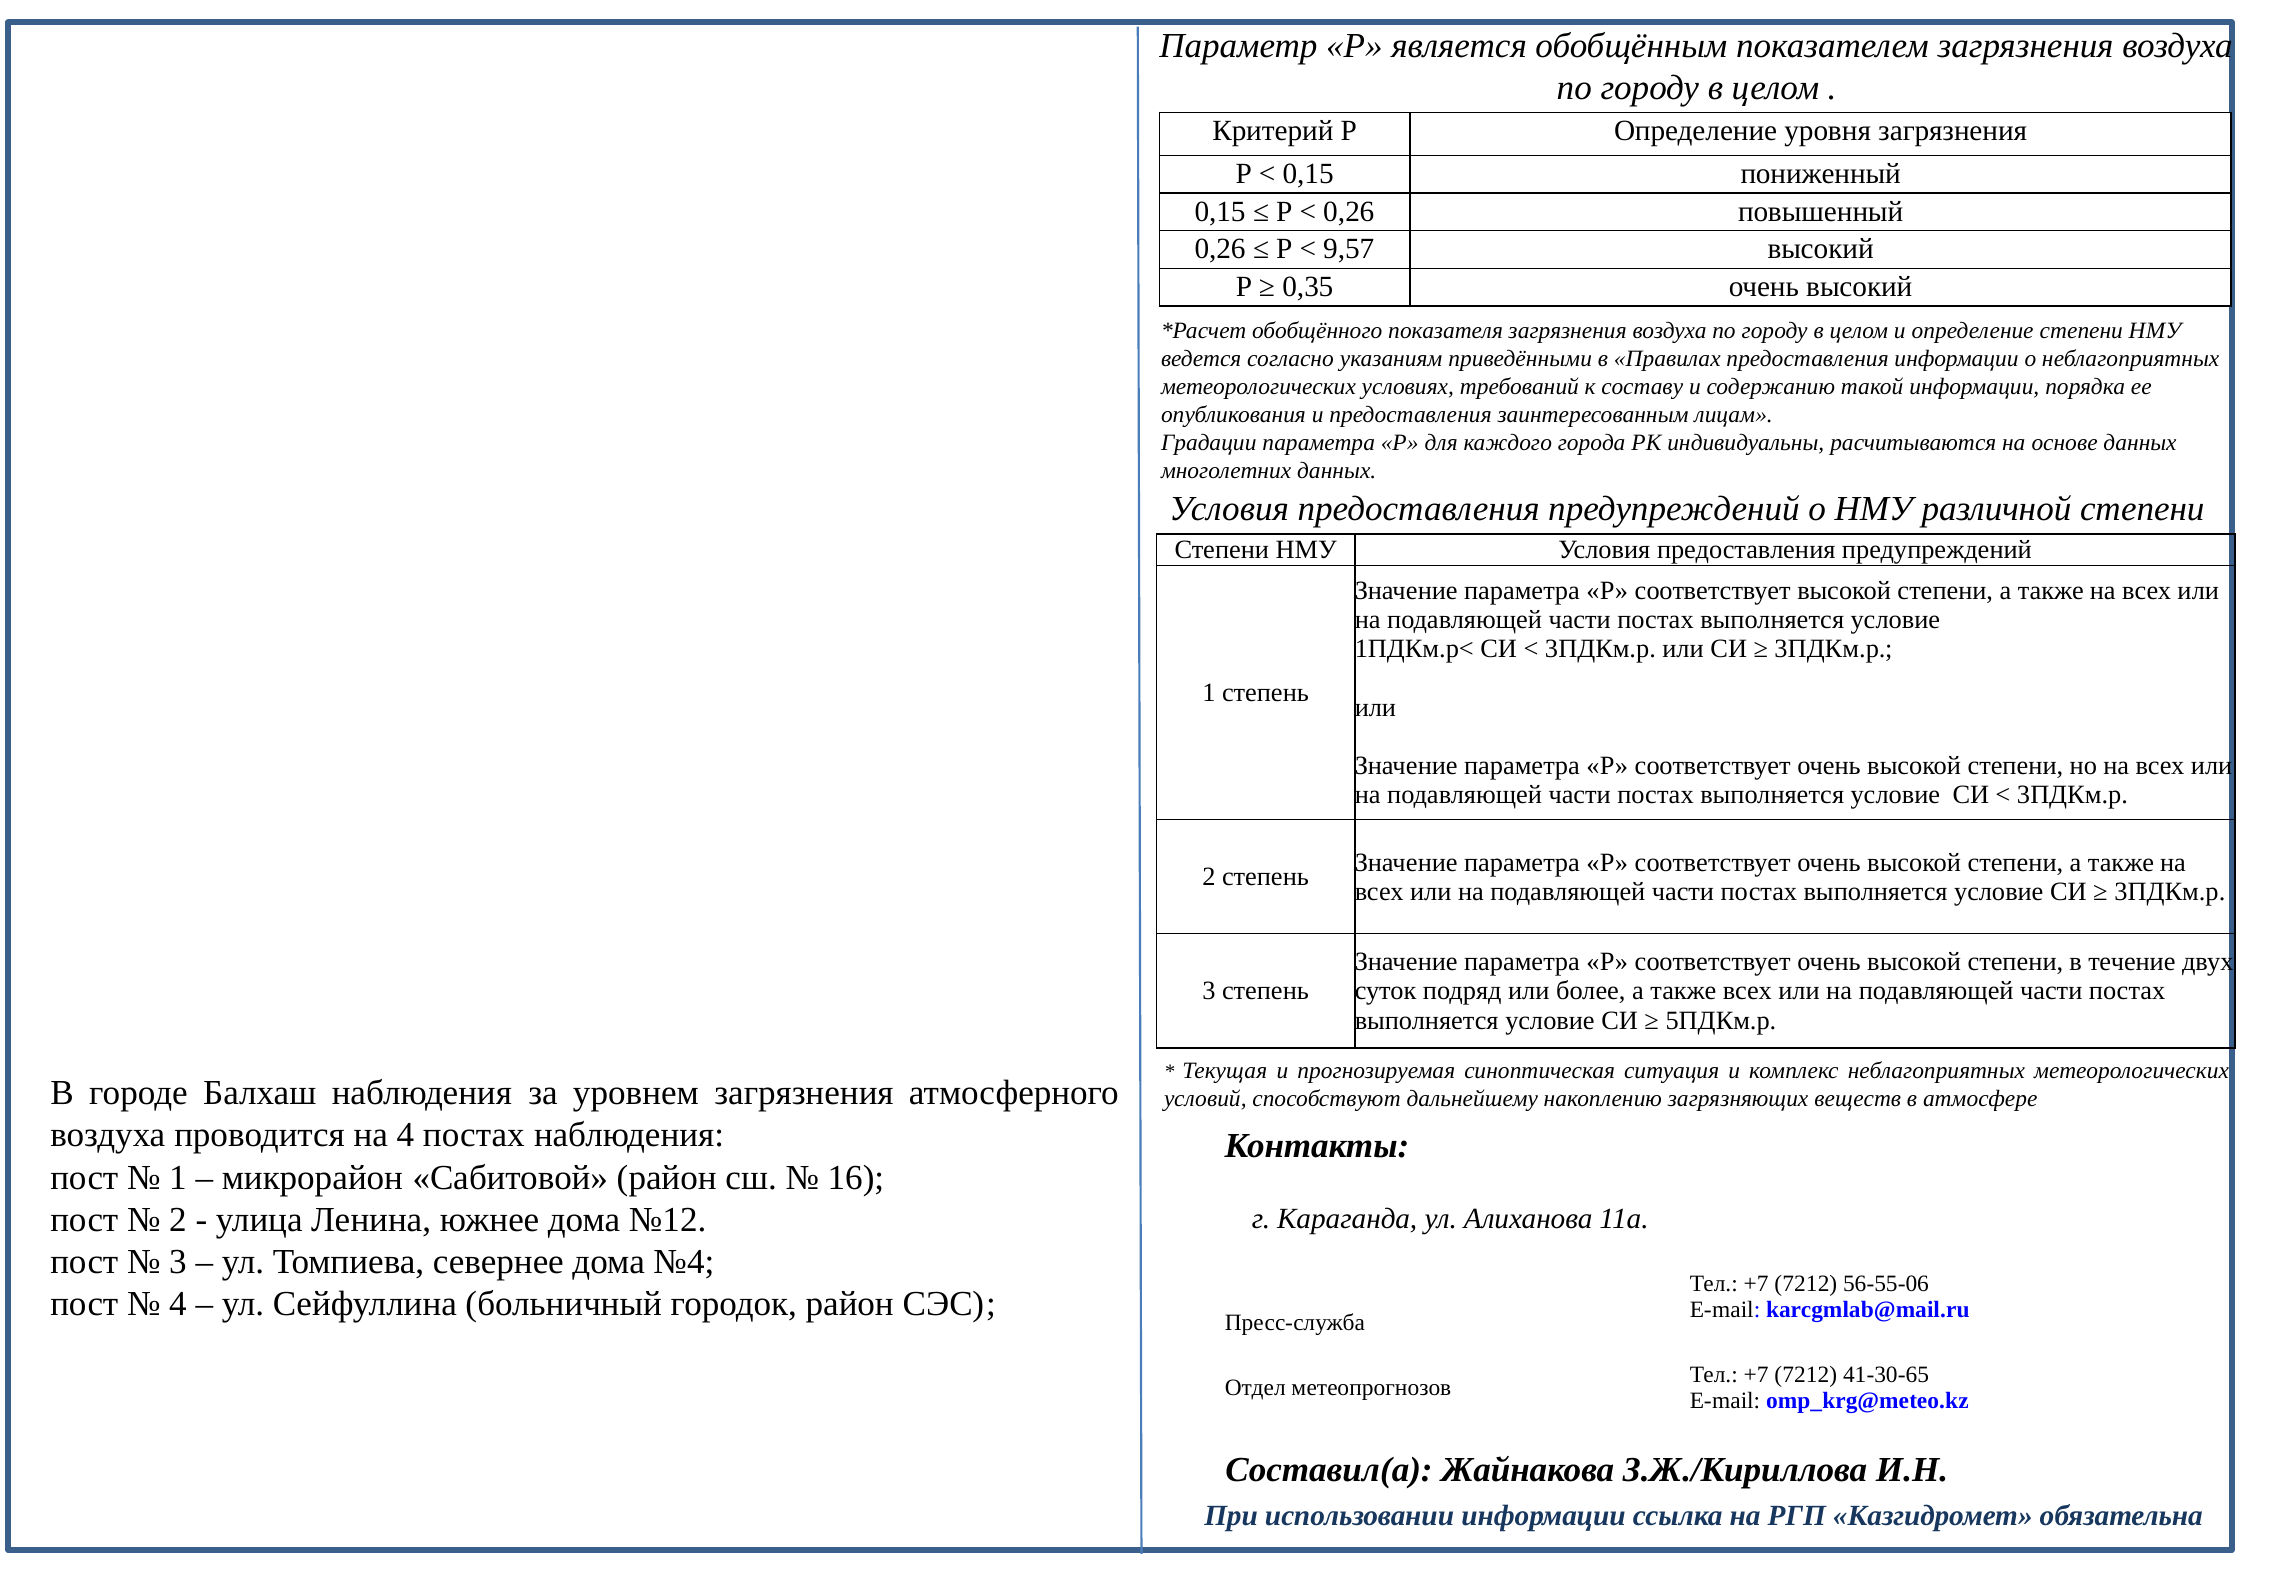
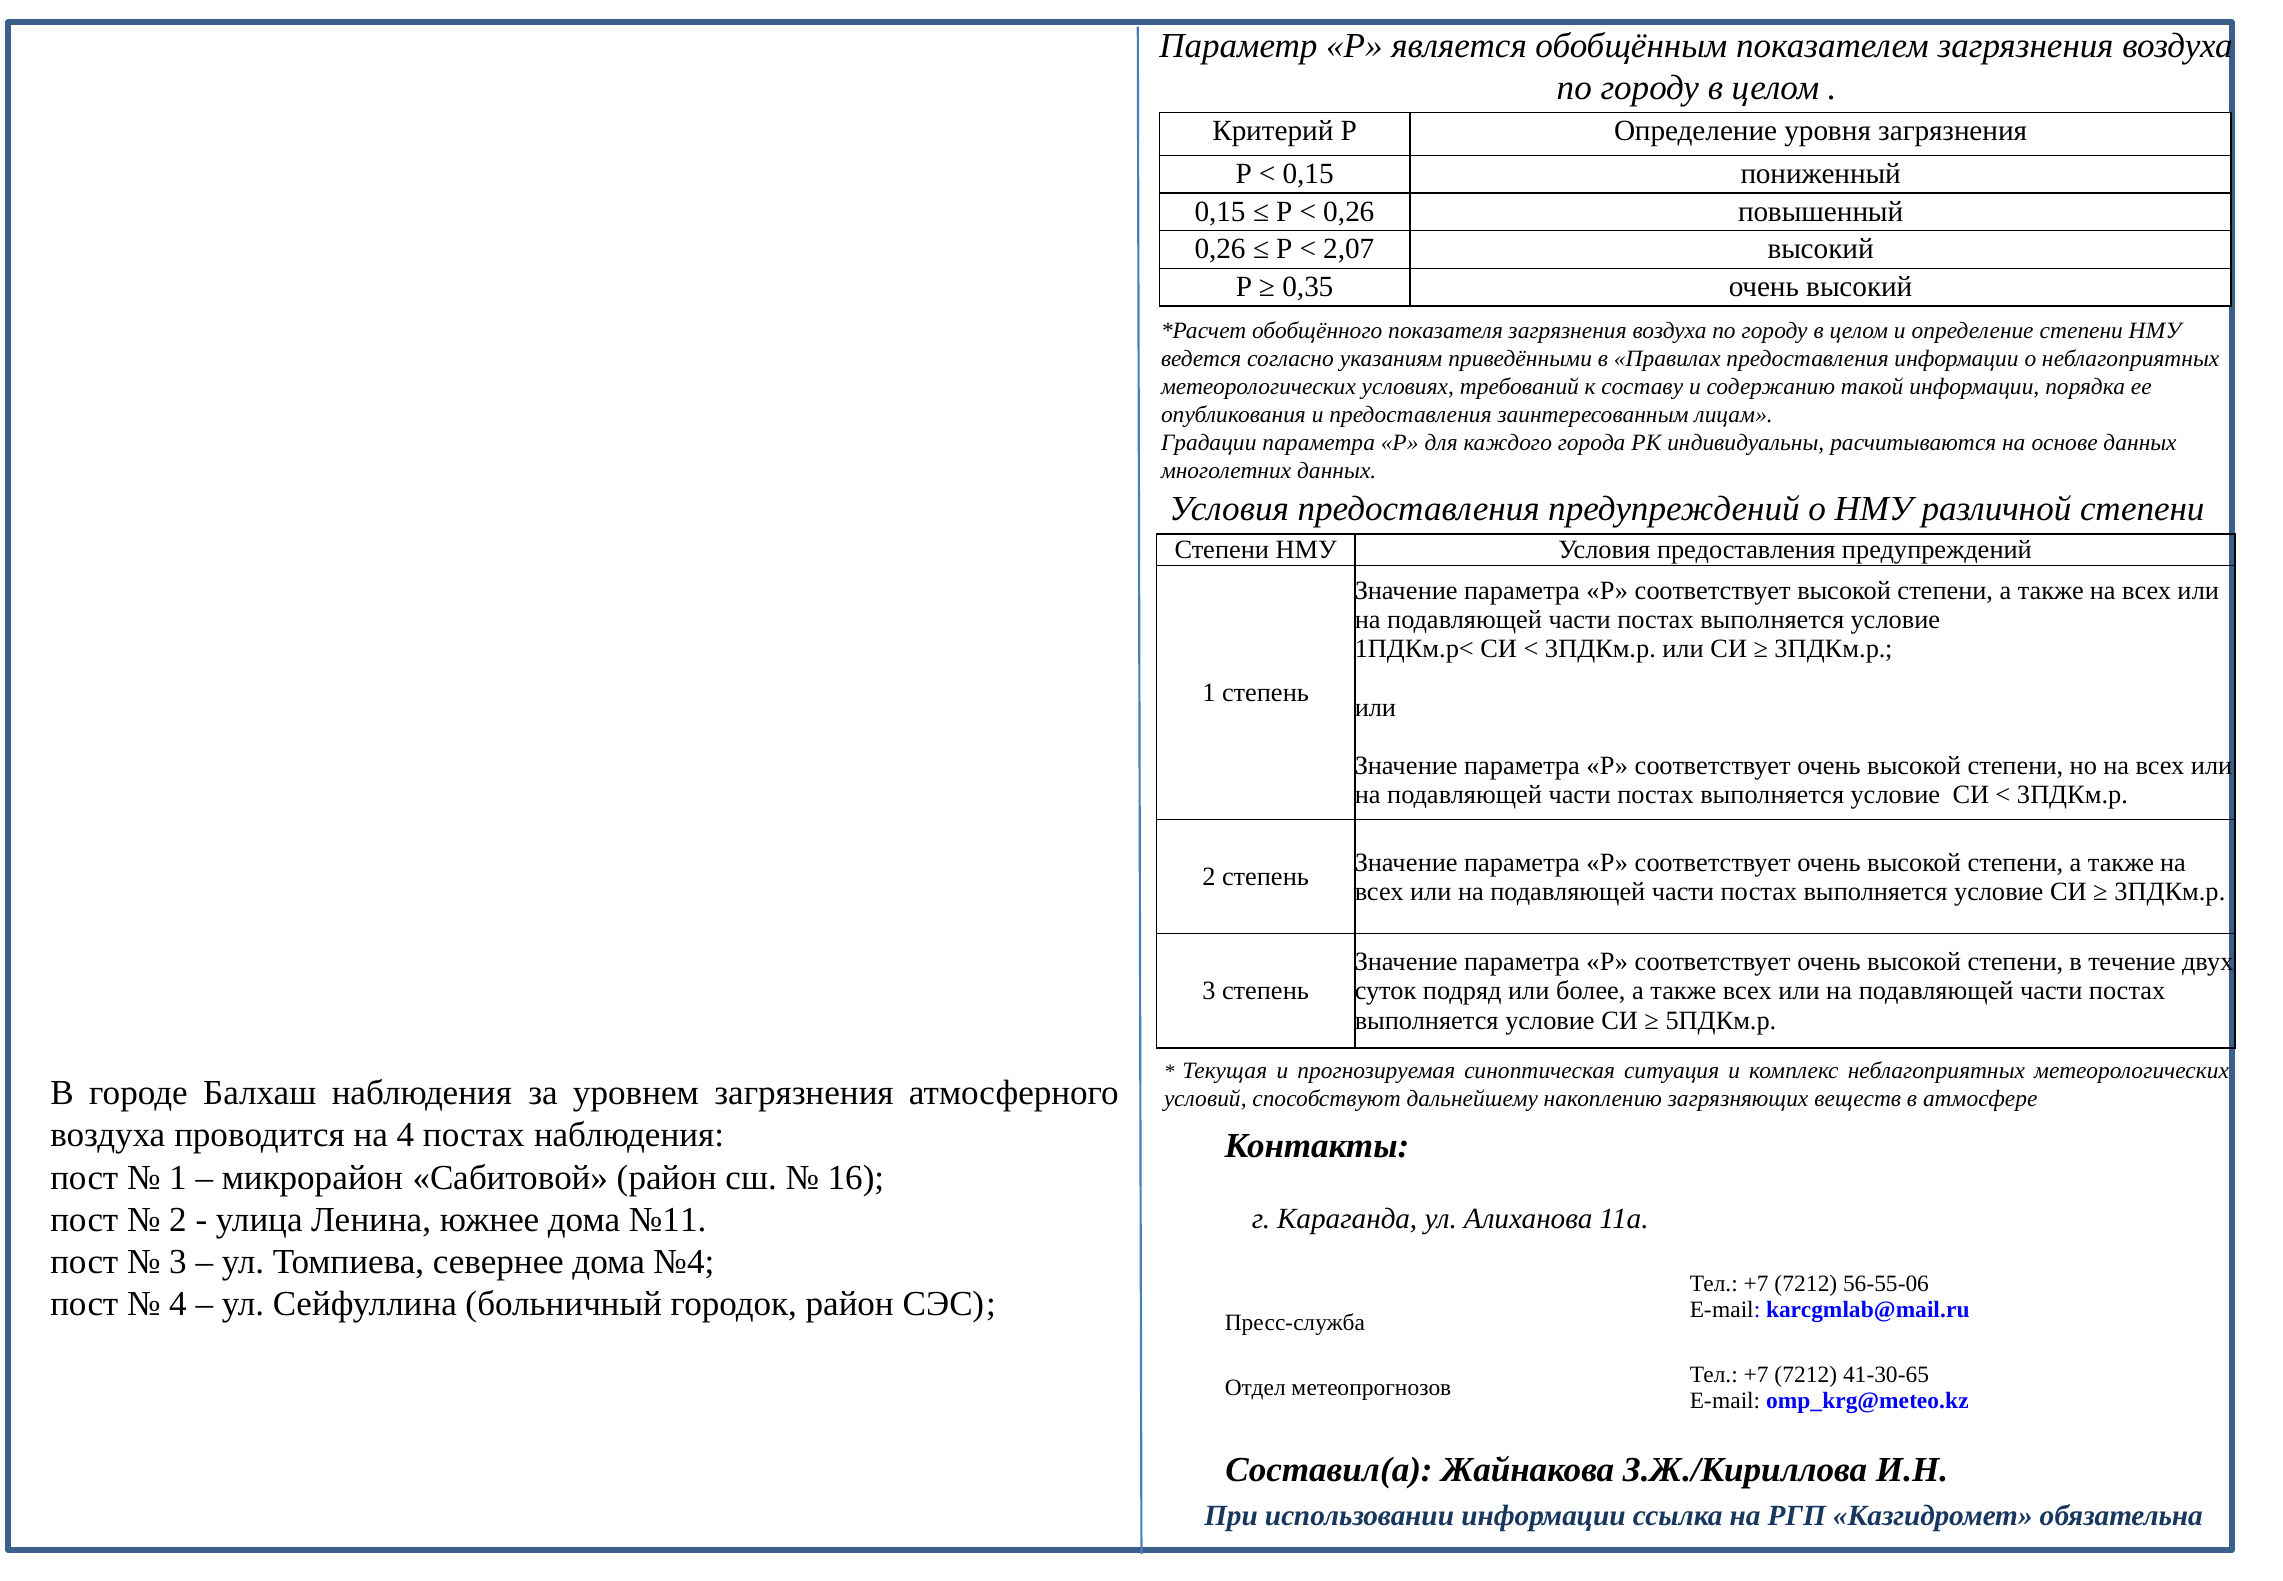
9,57: 9,57 -> 2,07
№12: №12 -> №11
